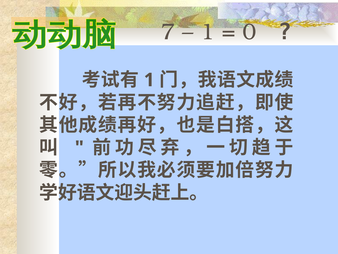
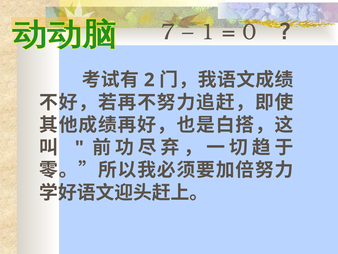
1 at (149, 80): 1 -> 2
